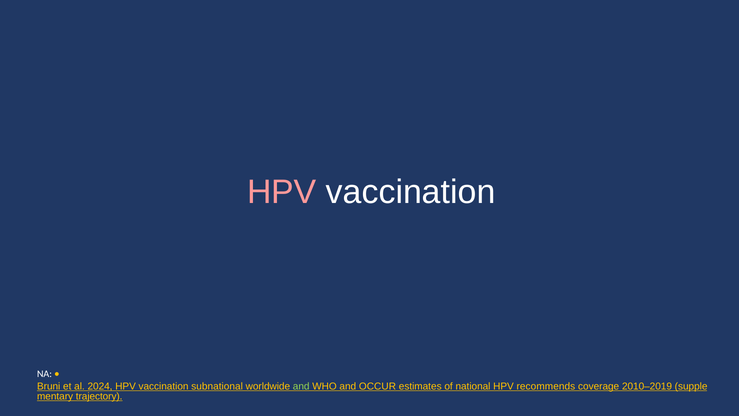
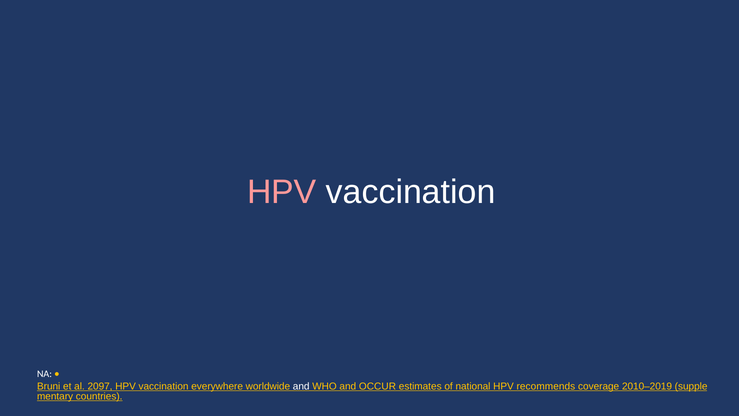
2024: 2024 -> 2097
subnational: subnational -> everywhere
and at (301, 386) colour: light green -> white
trajectory: trajectory -> countries
